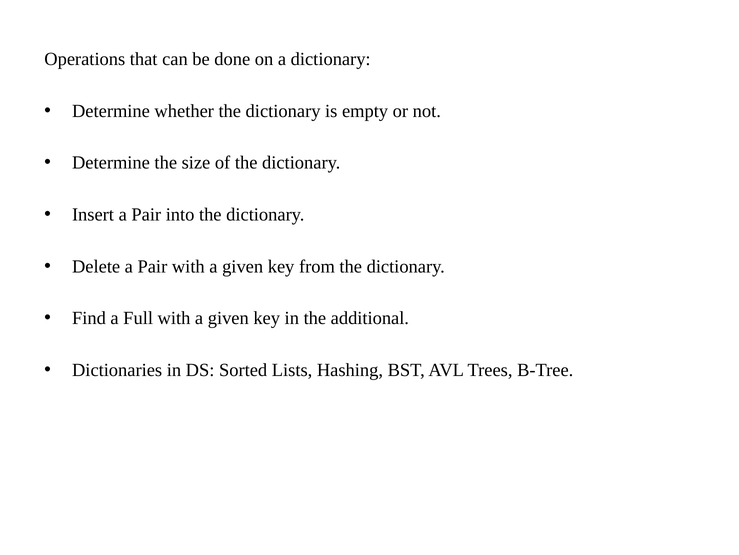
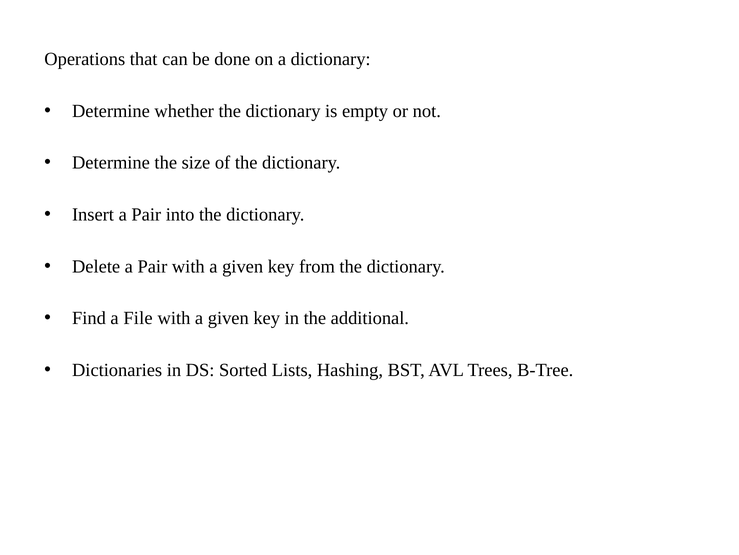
Full: Full -> File
